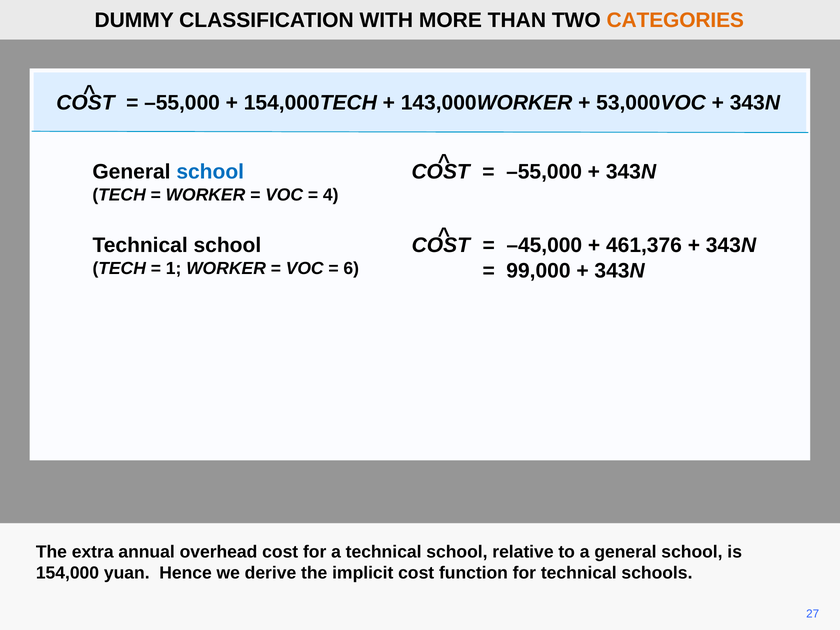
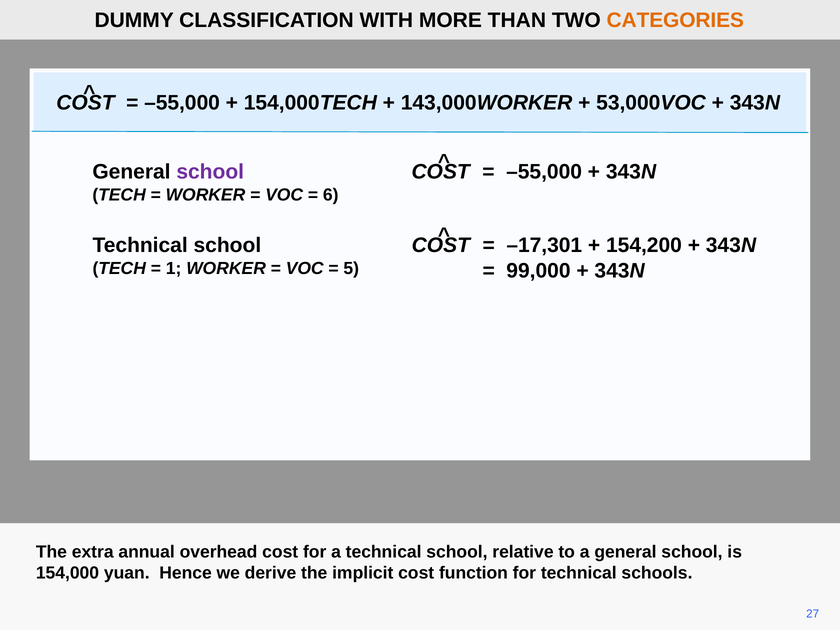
school at (210, 172) colour: blue -> purple
4: 4 -> 6
–45,000: –45,000 -> –17,301
461,376: 461,376 -> 154,200
6: 6 -> 5
